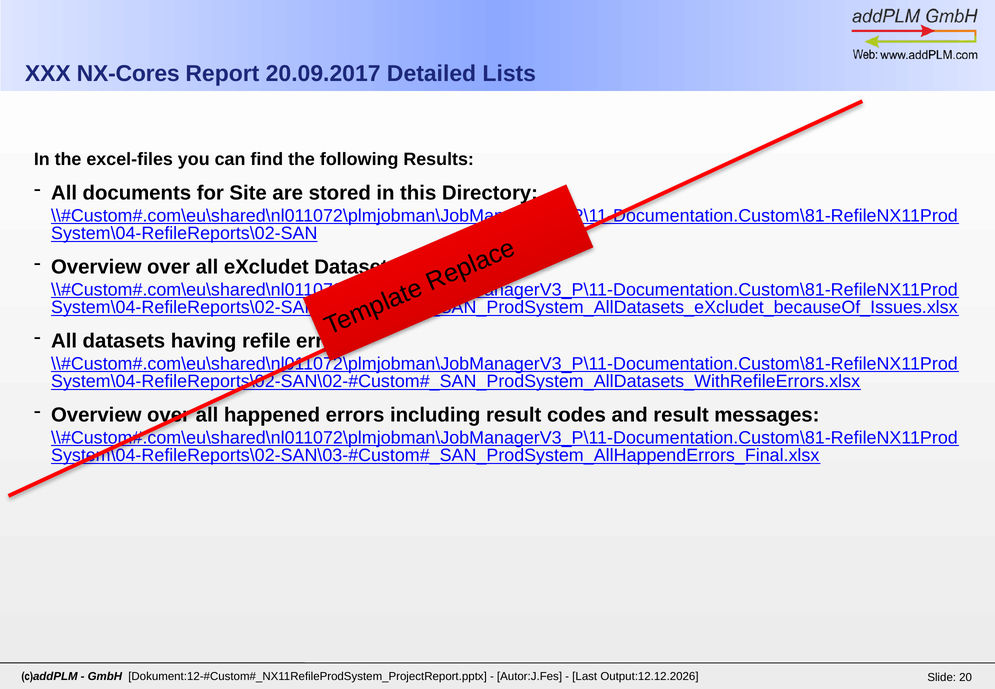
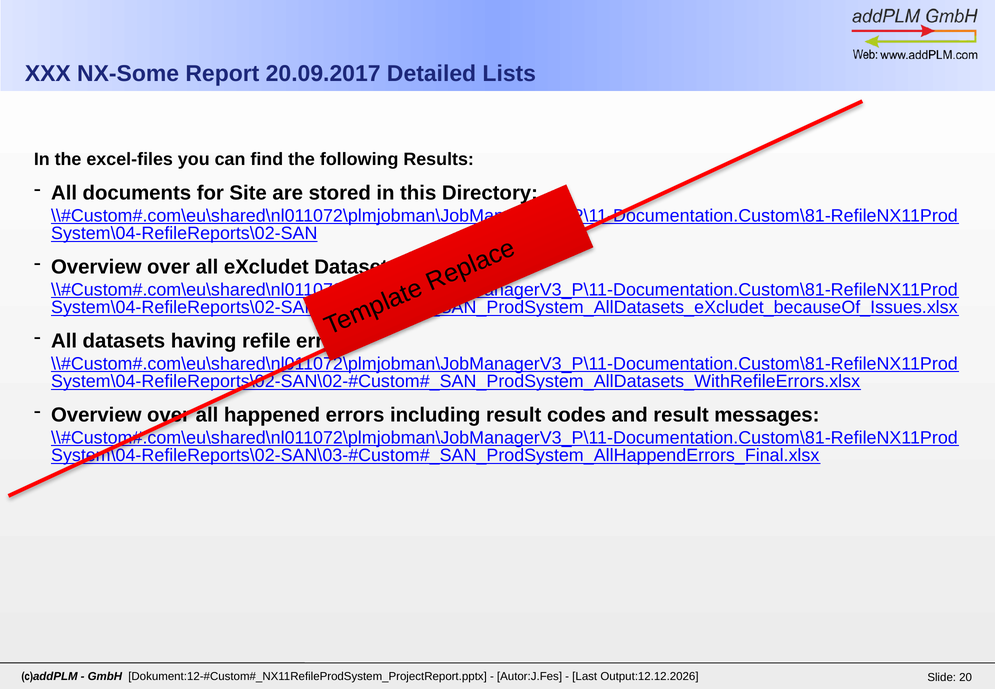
NX-Cores: NX-Cores -> NX-Some
